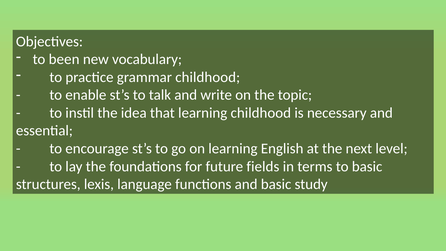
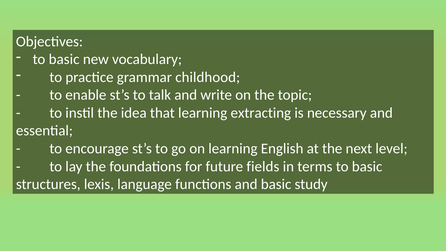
been at (64, 59): been -> basic
learning childhood: childhood -> extracting
